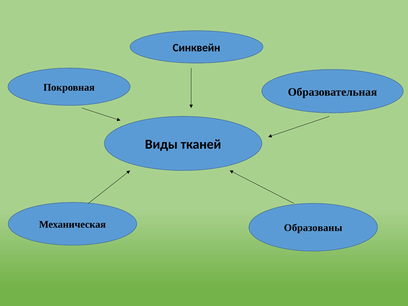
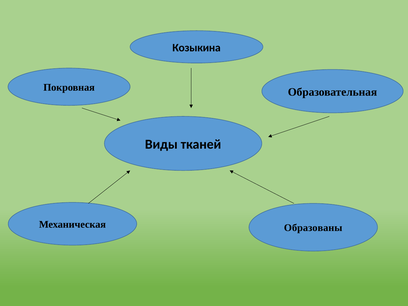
Синквейн: Синквейн -> Козыкина
